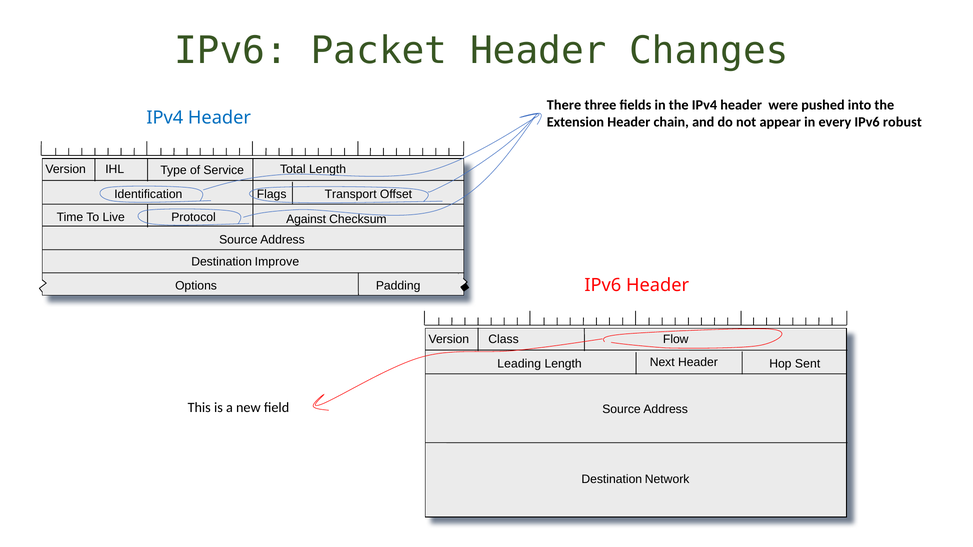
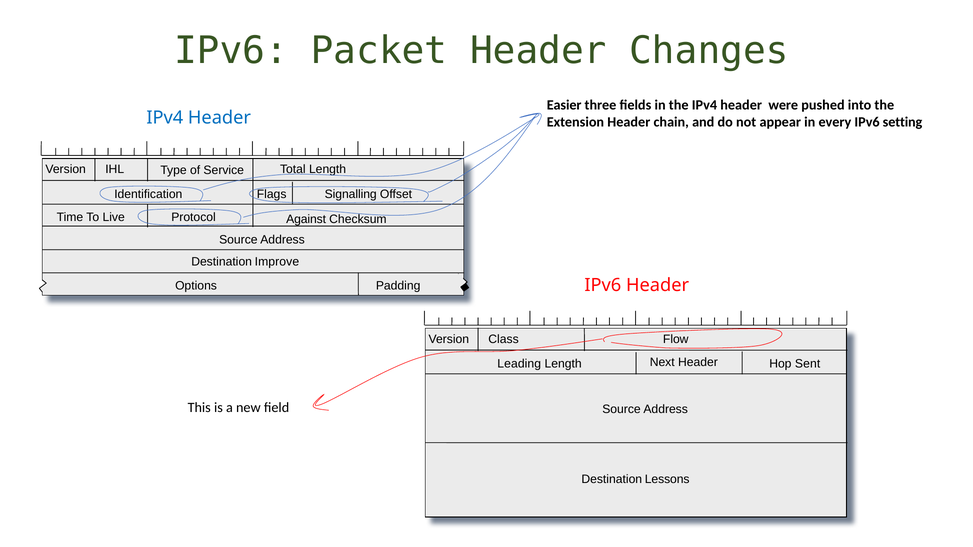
There: There -> Easier
robust: robust -> setting
Transport: Transport -> Signalling
Network: Network -> Lessons
